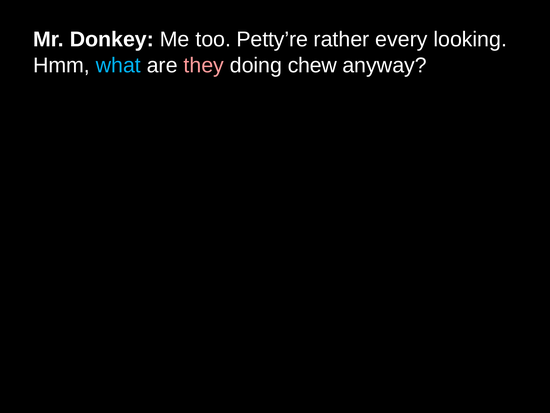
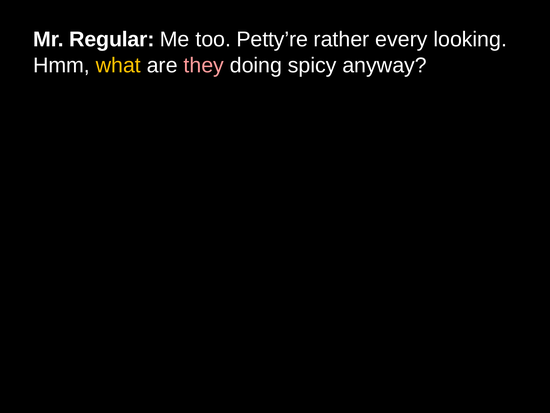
Donkey: Donkey -> Regular
what colour: light blue -> yellow
chew: chew -> spicy
